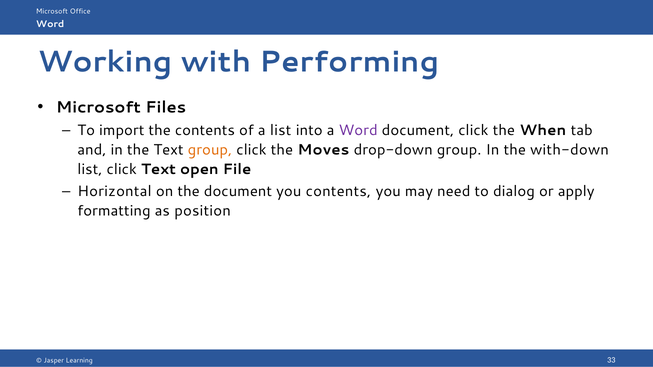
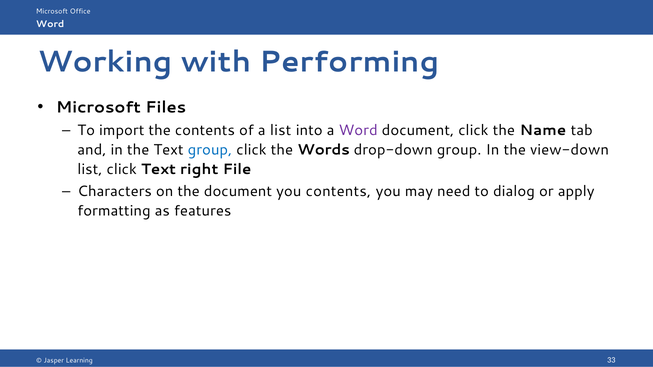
When: When -> Name
group at (210, 150) colour: orange -> blue
Moves: Moves -> Words
with-down: with-down -> view-down
open: open -> right
Horizontal: Horizontal -> Characters
position: position -> features
